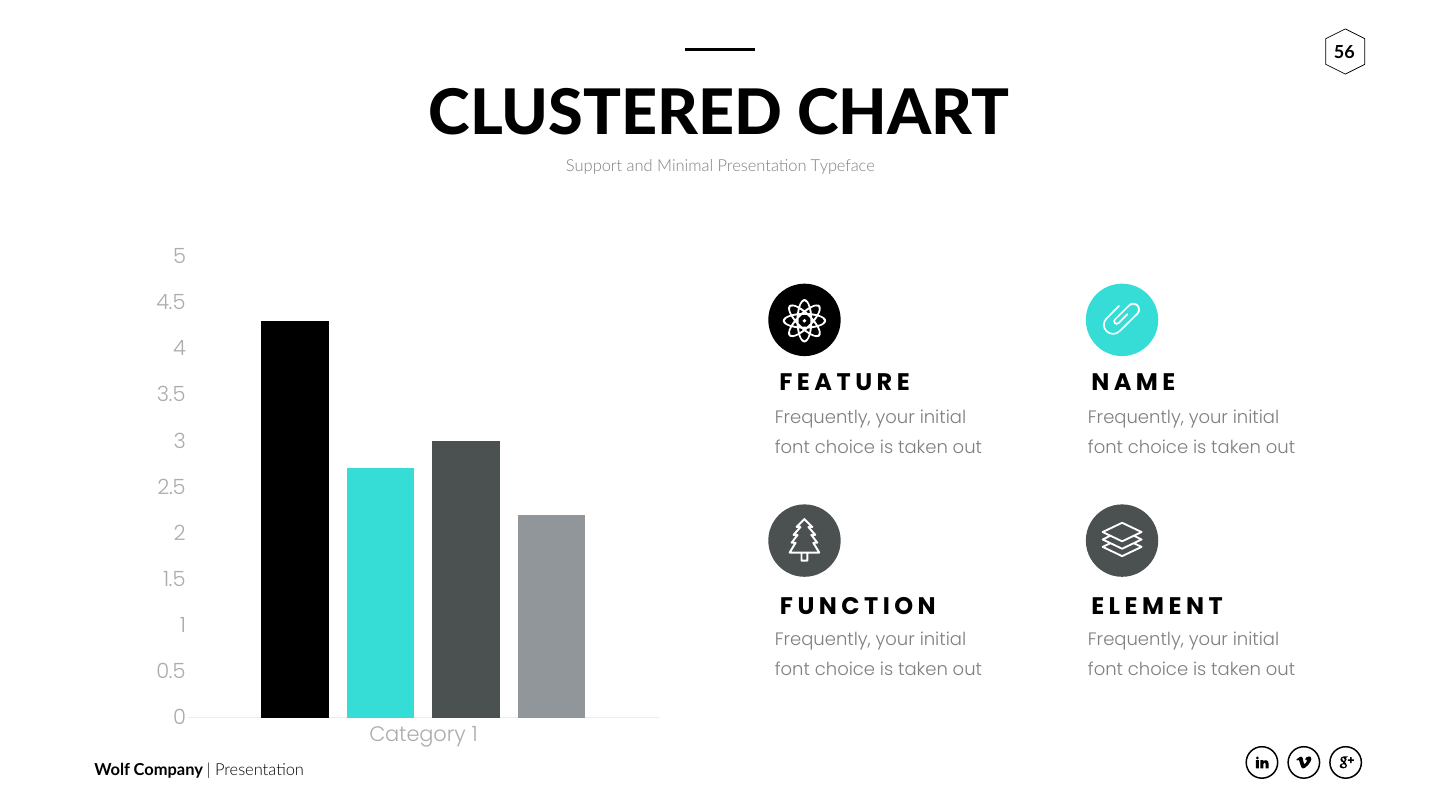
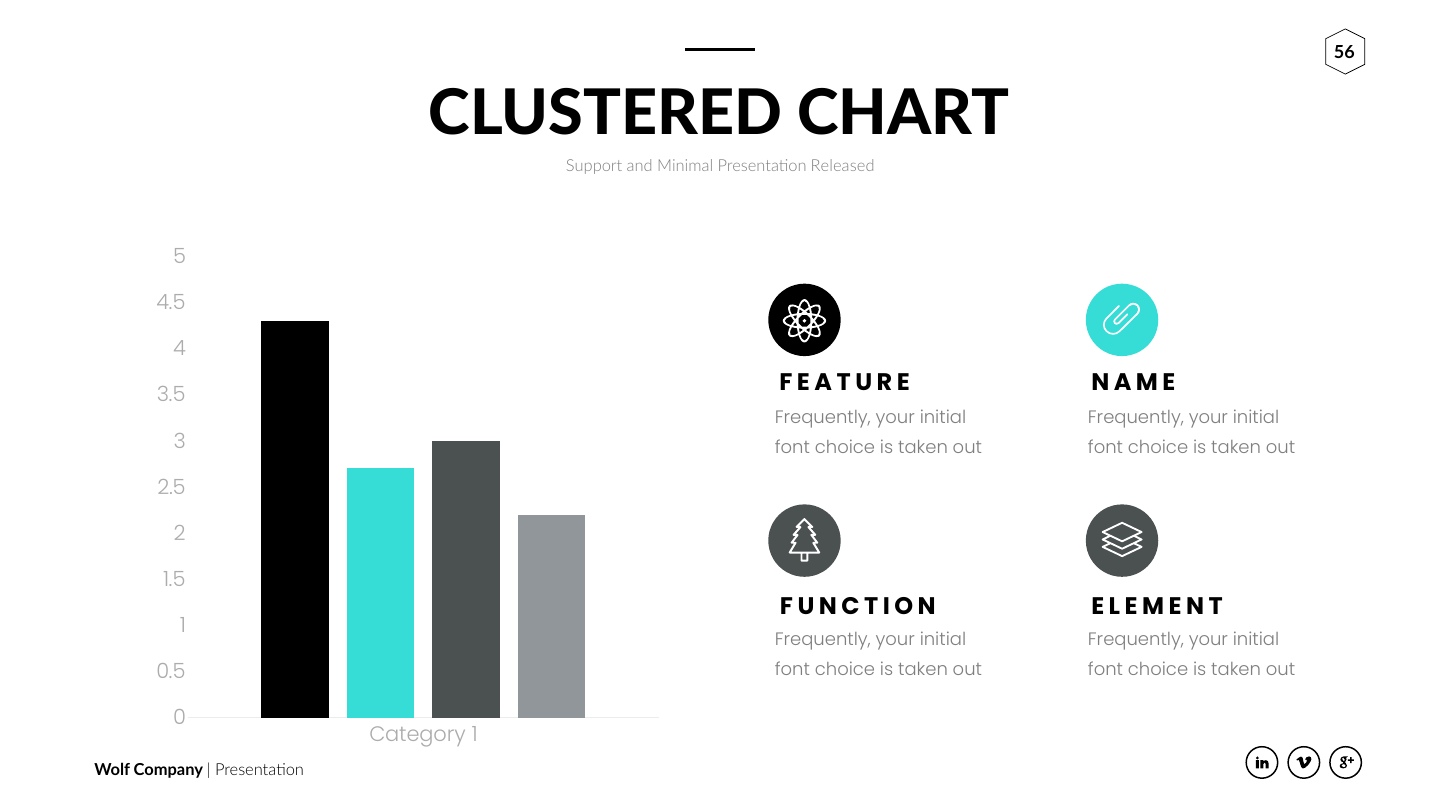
Typeface: Typeface -> Released
